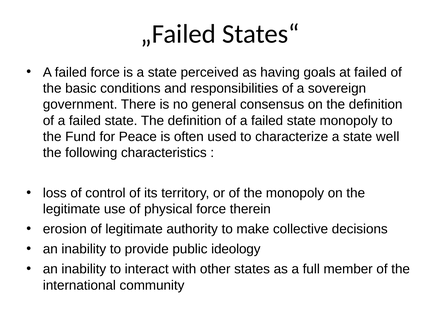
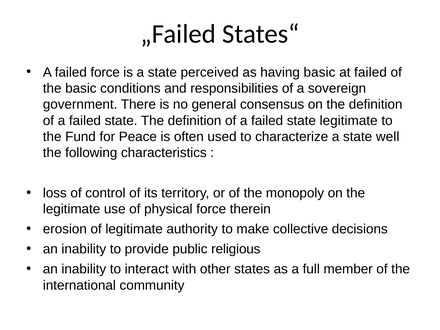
having goals: goals -> basic
state monopoly: monopoly -> legitimate
ideology: ideology -> religious
